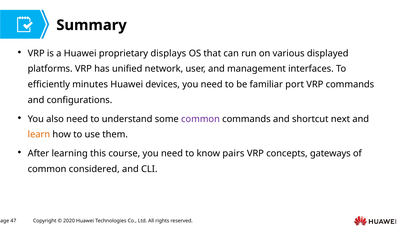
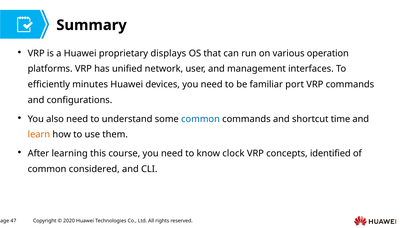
displayed: displayed -> operation
common at (200, 119) colour: purple -> blue
next: next -> time
pairs: pairs -> clock
gateways: gateways -> identified
